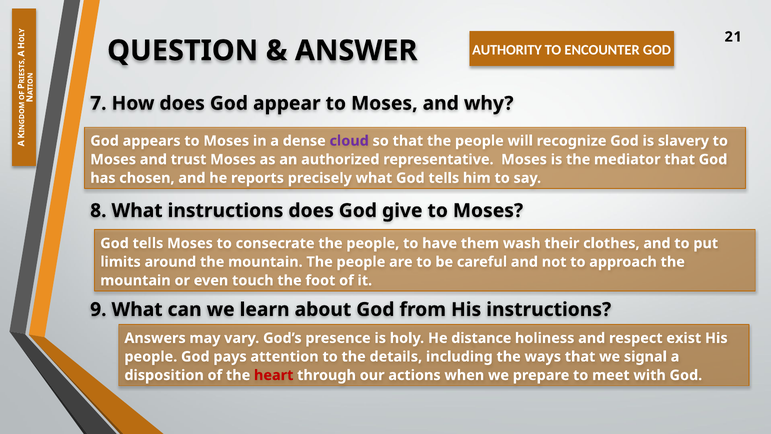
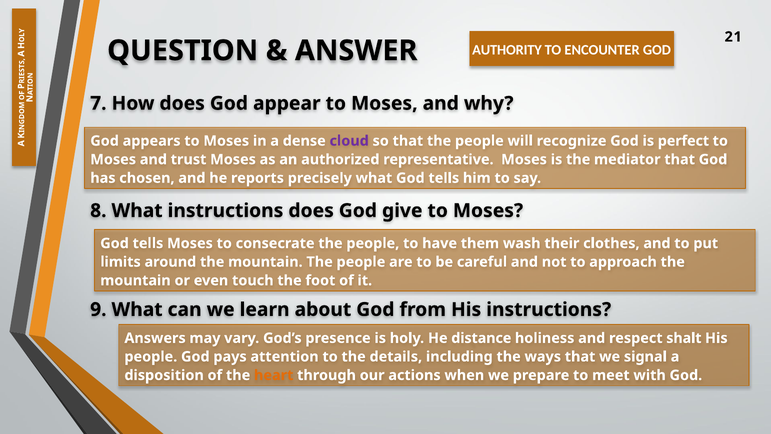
slavery: slavery -> perfect
exist: exist -> shalt
heart colour: red -> orange
